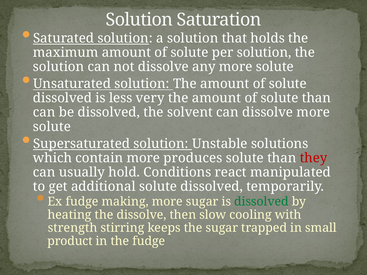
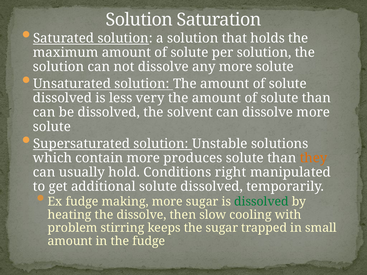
they colour: red -> orange
react: react -> right
strength: strength -> problem
product at (70, 241): product -> amount
